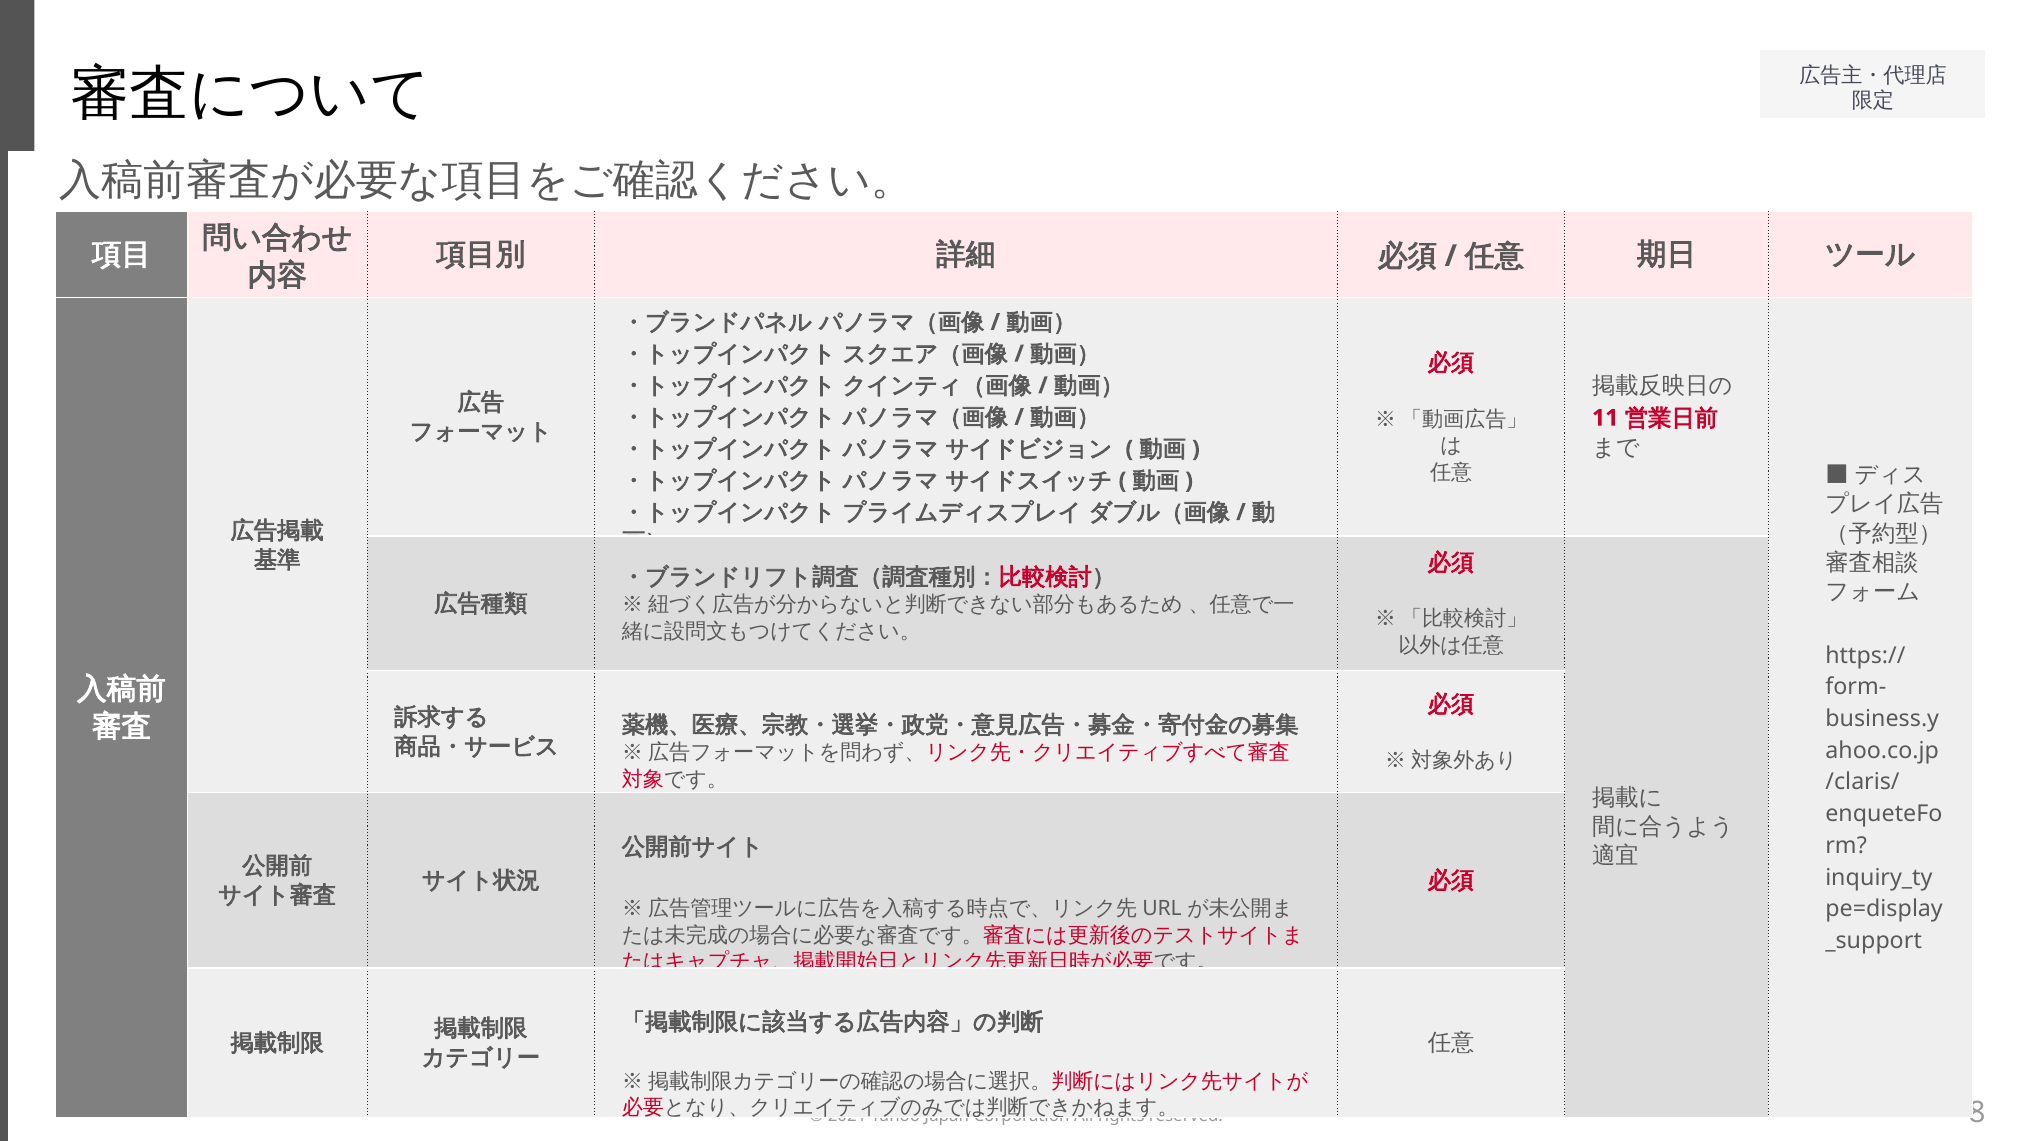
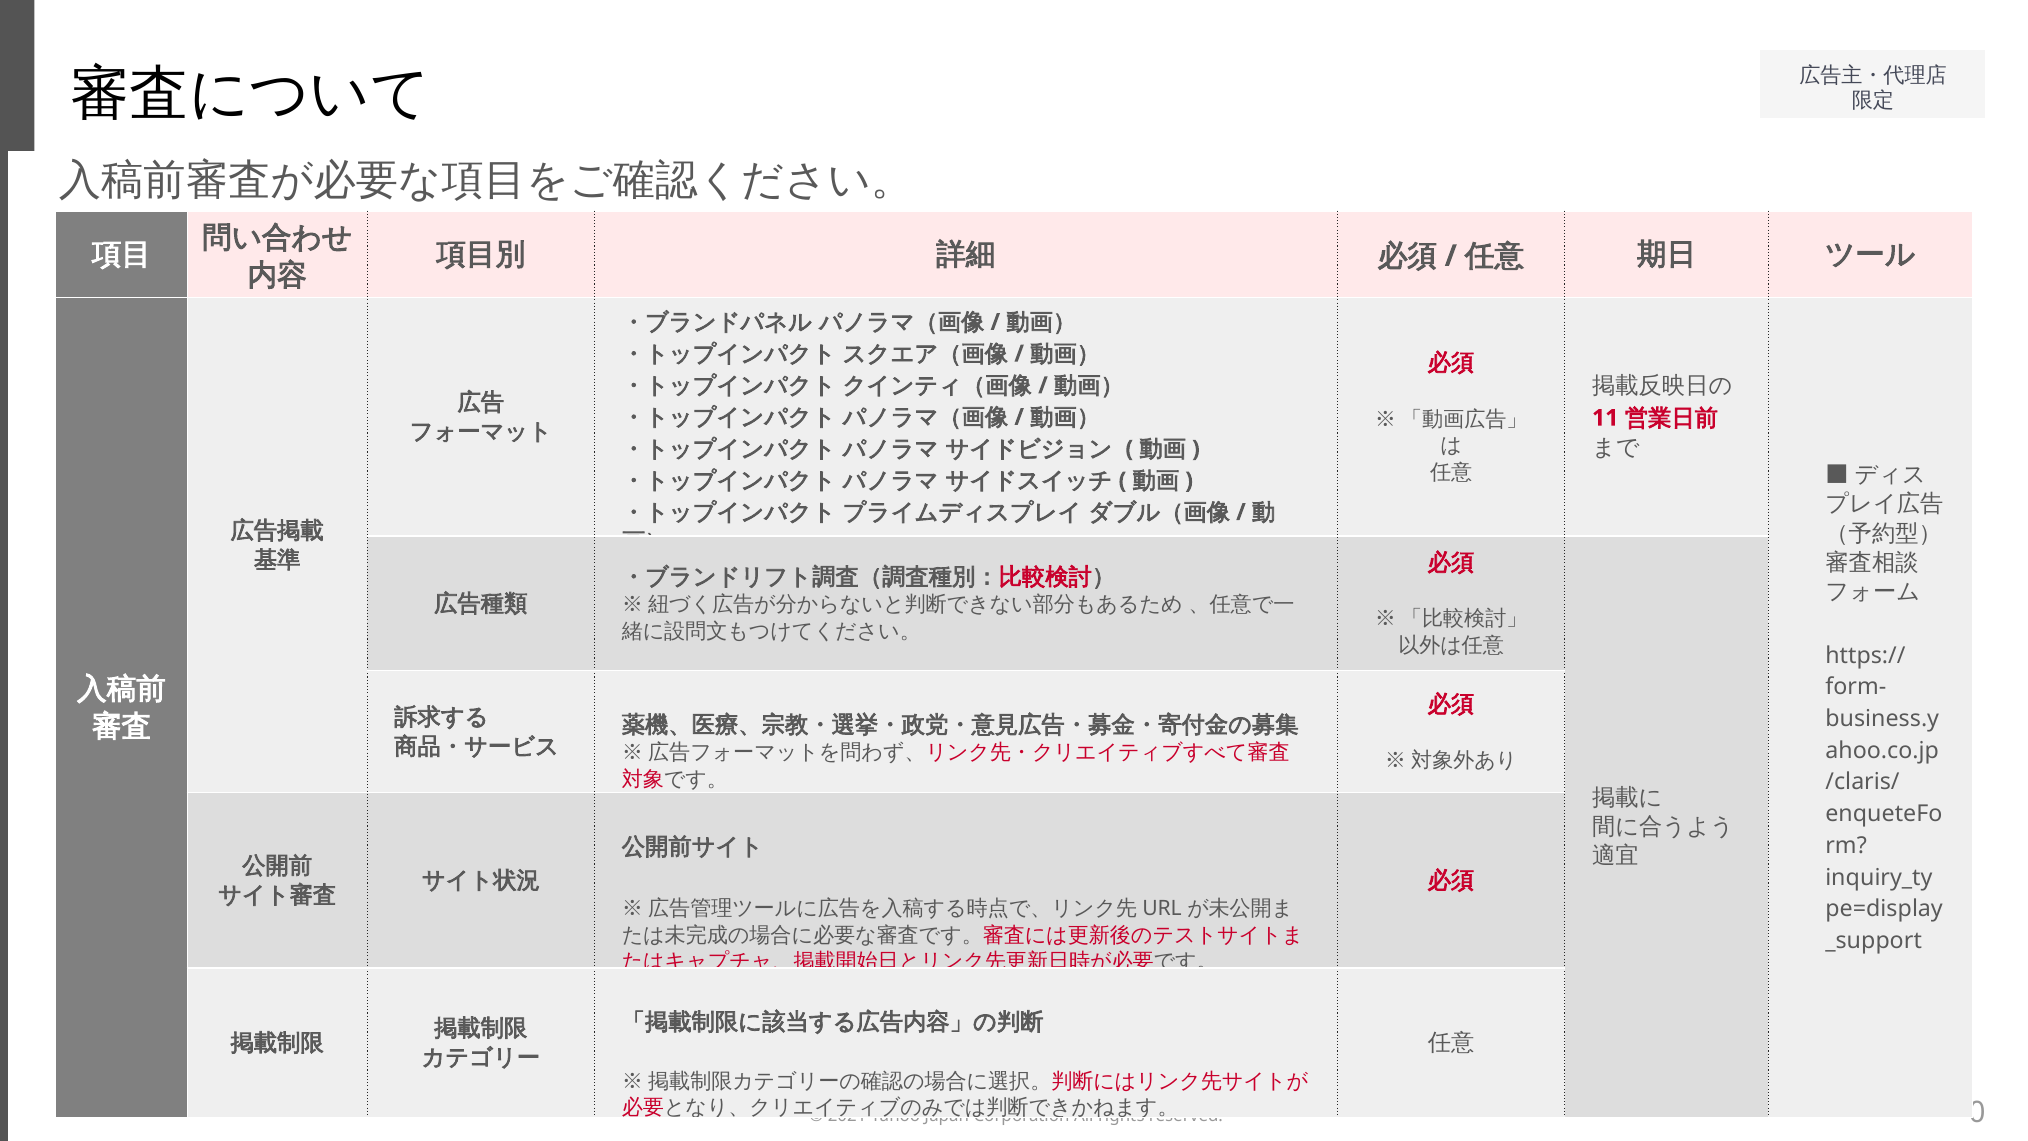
8: 8 -> 0
